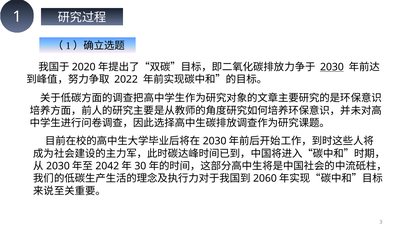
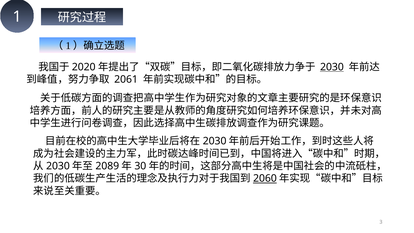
2022: 2022 -> 2061
2042: 2042 -> 2089
2060 underline: none -> present
